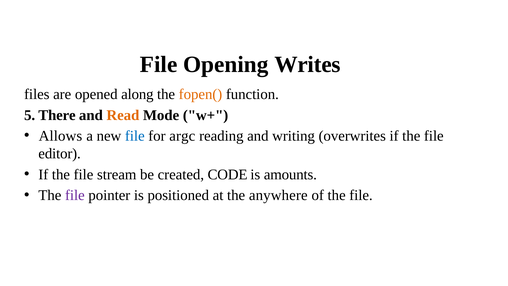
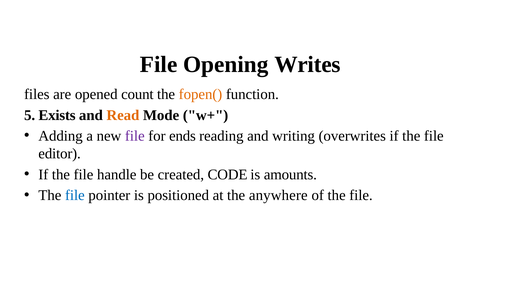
along: along -> count
There: There -> Exists
Allows: Allows -> Adding
file at (135, 136) colour: blue -> purple
argc: argc -> ends
stream: stream -> handle
file at (75, 195) colour: purple -> blue
